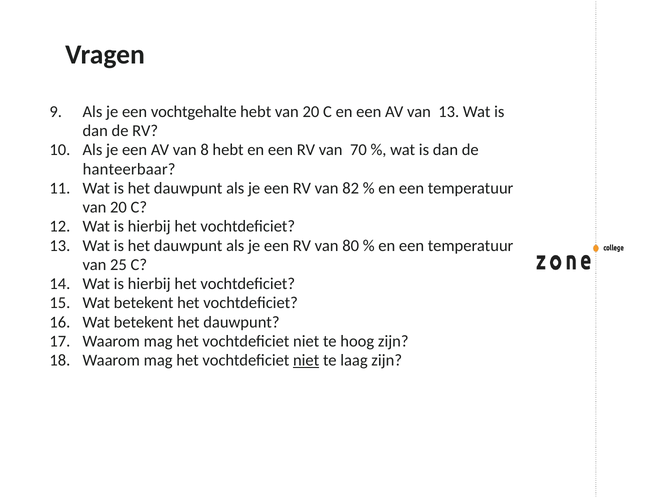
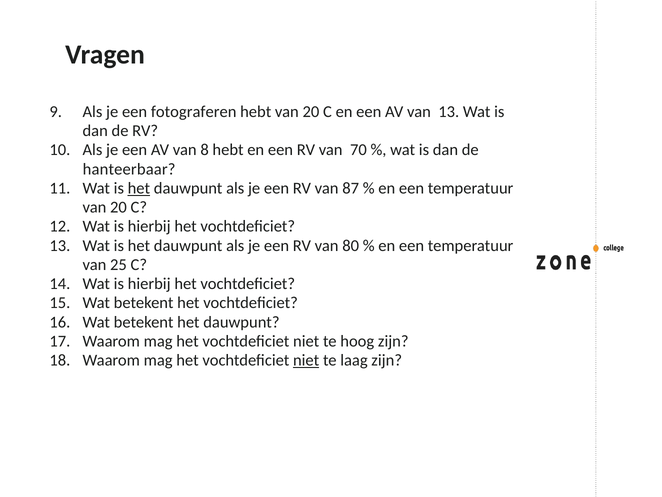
vochtgehalte: vochtgehalte -> fotograferen
het at (139, 188) underline: none -> present
82: 82 -> 87
